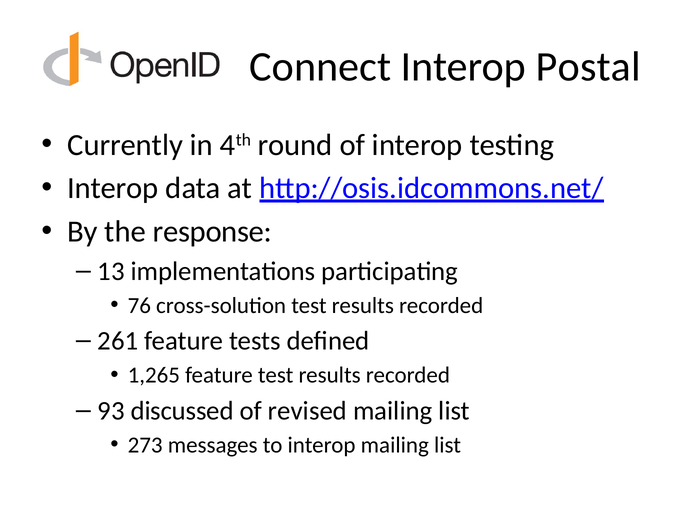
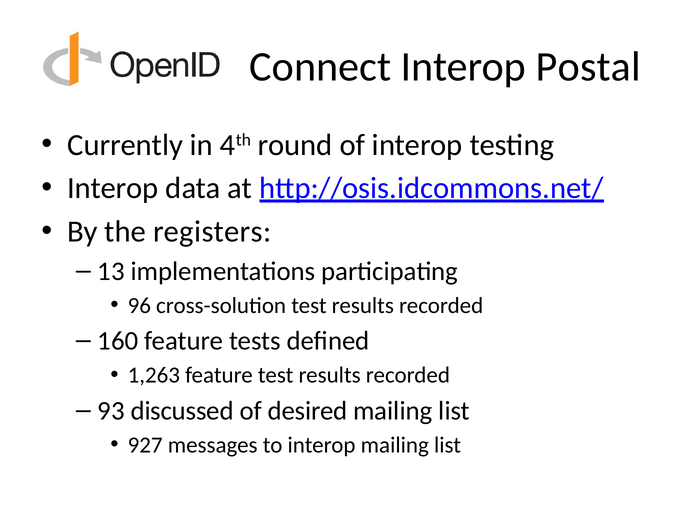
response: response -> registers
76: 76 -> 96
261: 261 -> 160
1,265: 1,265 -> 1,263
revised: revised -> desired
273: 273 -> 927
